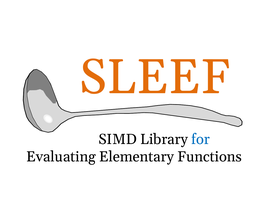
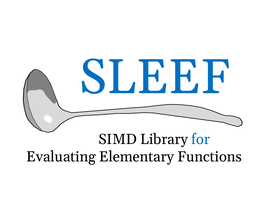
SLEEF colour: orange -> blue
